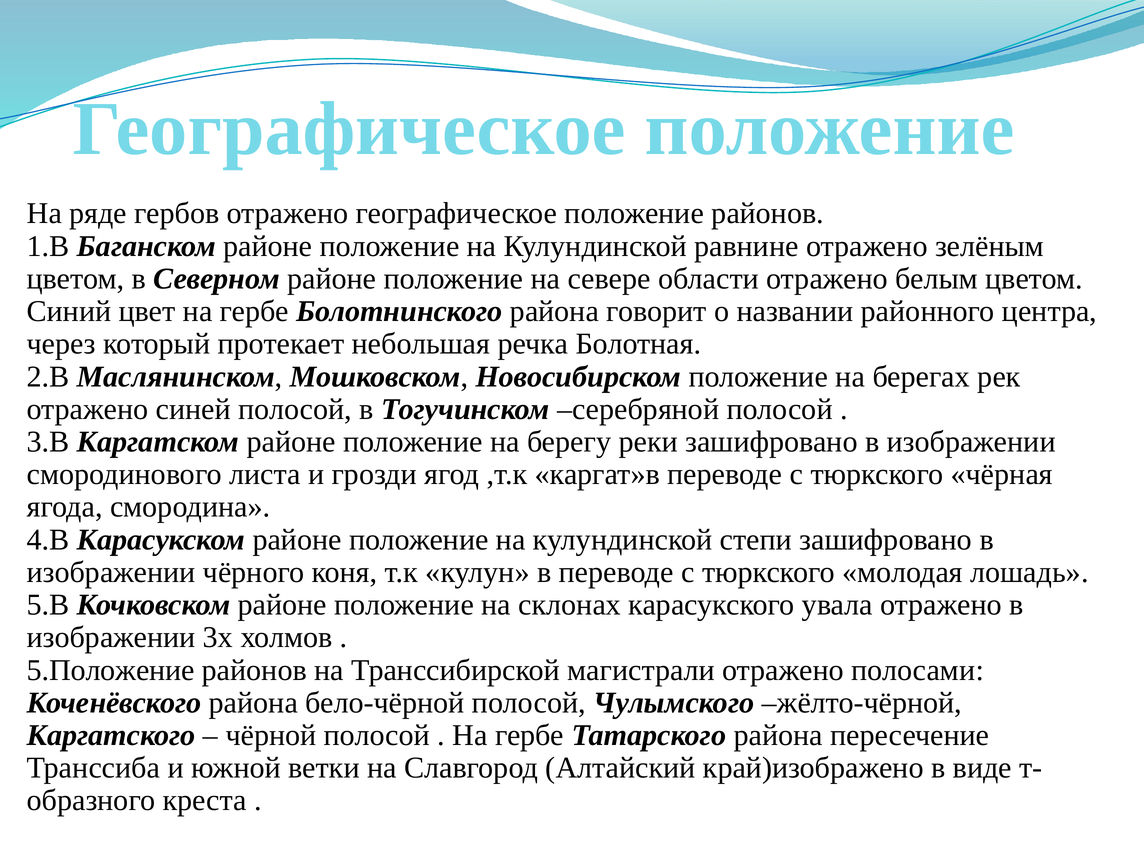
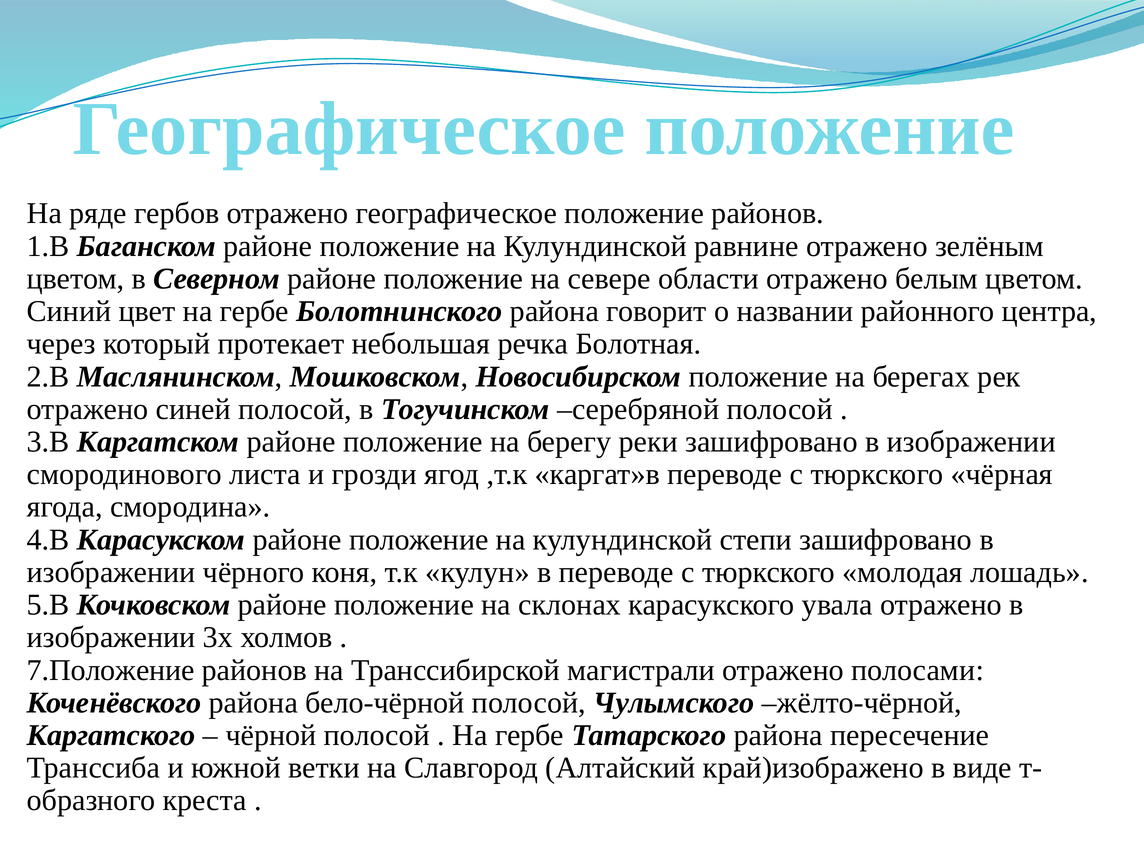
5.Положение: 5.Положение -> 7.Положение
